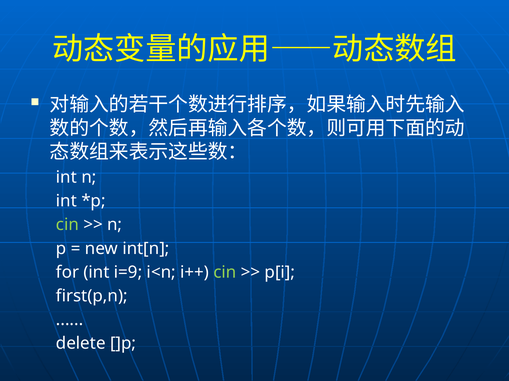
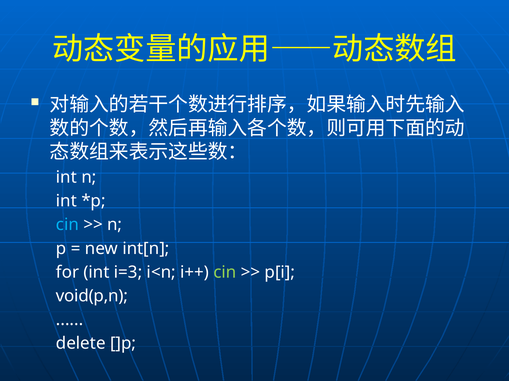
cin at (67, 225) colour: light green -> light blue
i=9: i=9 -> i=3
first(p,n: first(p,n -> void(p,n
